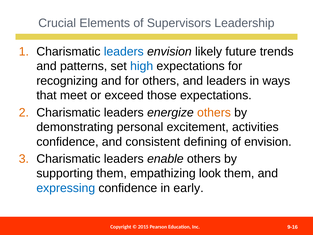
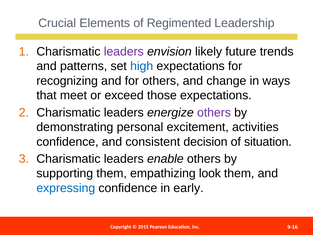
Supervisors: Supervisors -> Regimented
leaders at (124, 51) colour: blue -> purple
and leaders: leaders -> change
others at (214, 112) colour: orange -> purple
defining: defining -> decision
of envision: envision -> situation
